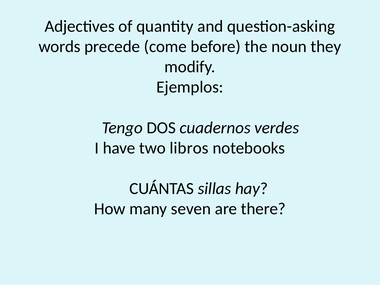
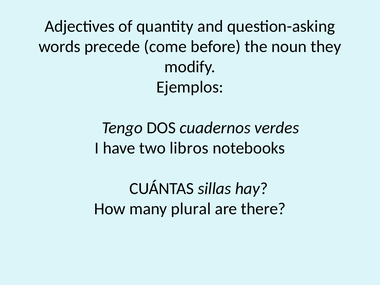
seven: seven -> plural
